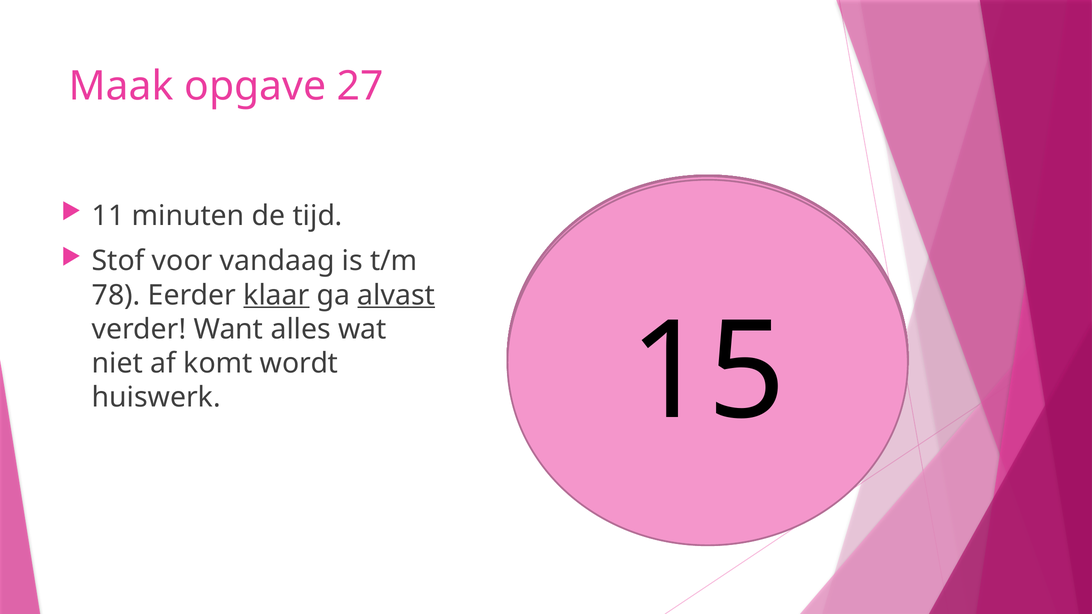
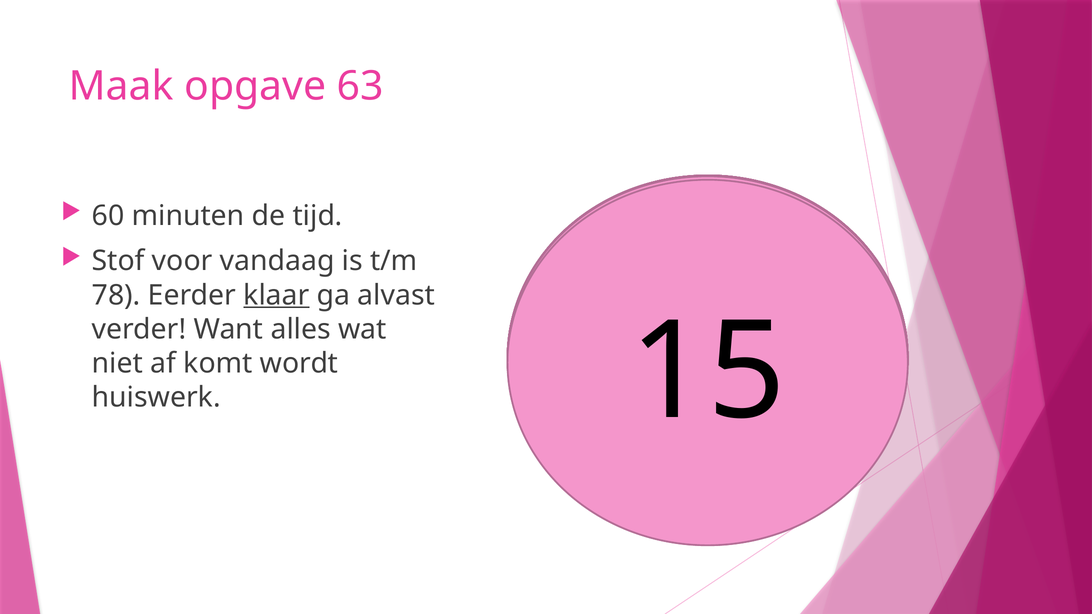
27: 27 -> 63
11 at (108, 216): 11 -> 60
alvast underline: present -> none
